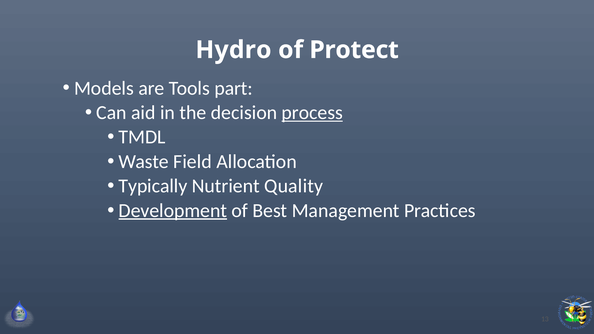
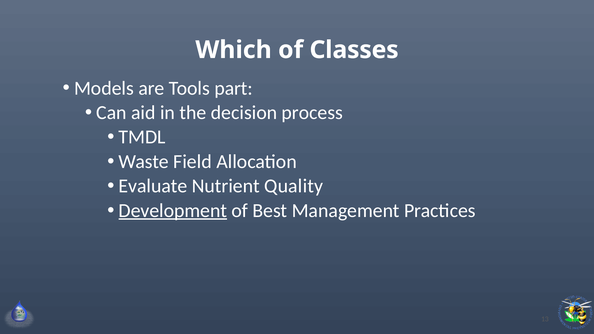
Hydro: Hydro -> Which
Protect: Protect -> Classes
process underline: present -> none
Typically: Typically -> Evaluate
